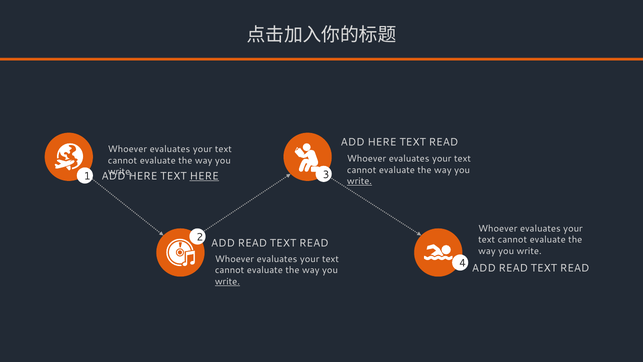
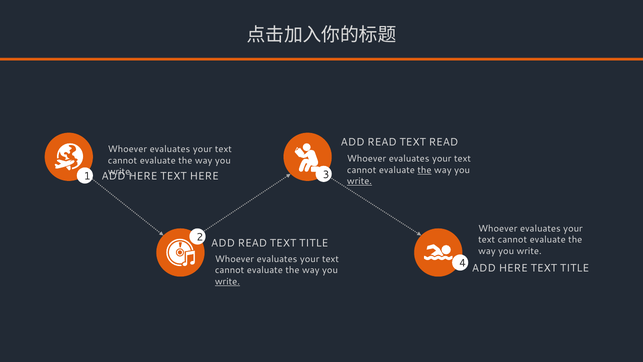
HERE at (382, 142): HERE -> READ
the at (424, 170) underline: none -> present
HERE at (204, 176) underline: present -> none
READ at (314, 243): READ -> TITLE
READ at (513, 268): READ -> HERE
READ at (575, 268): READ -> TITLE
